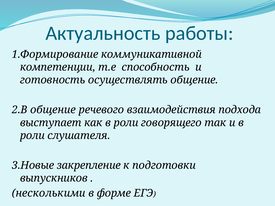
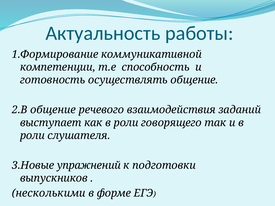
подхода: подхода -> заданий
закрепление: закрепление -> упражнений
